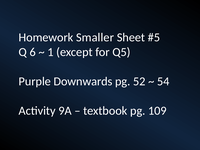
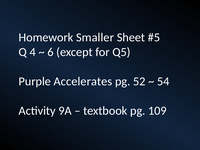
6: 6 -> 4
1: 1 -> 6
Downwards: Downwards -> Accelerates
